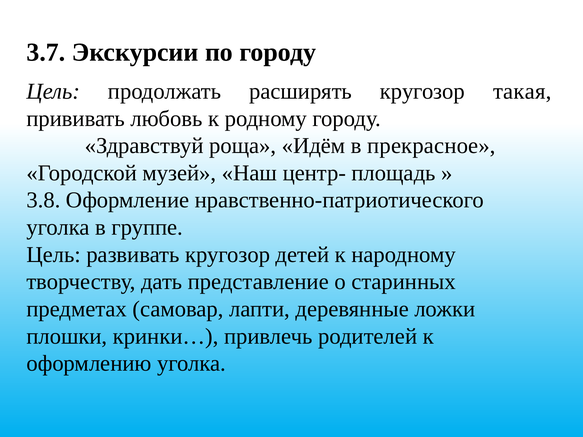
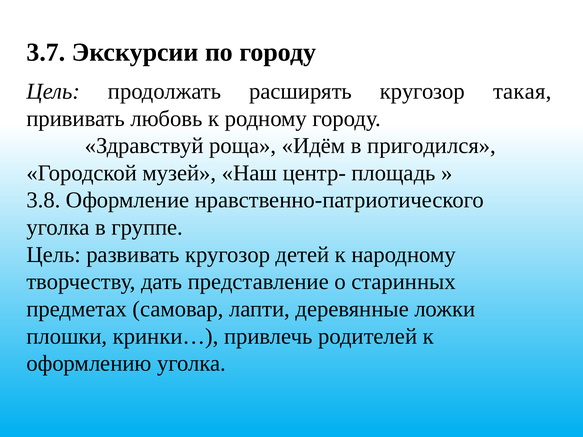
прекрасное: прекрасное -> пригодился
